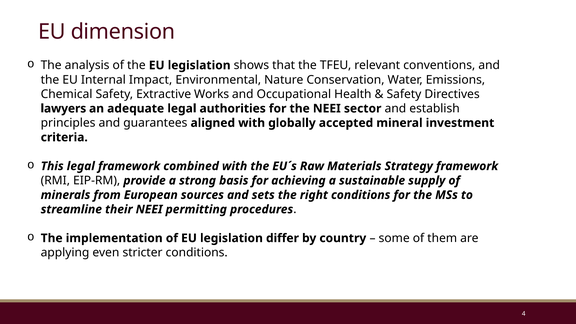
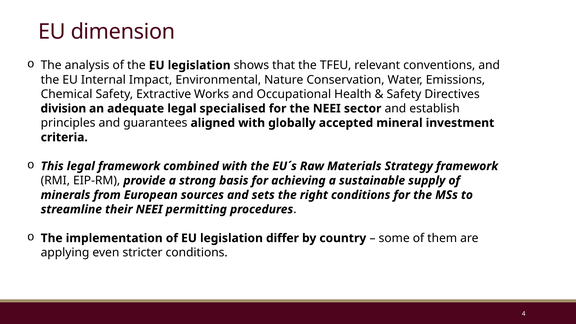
lawyers: lawyers -> division
authorities: authorities -> specialised
